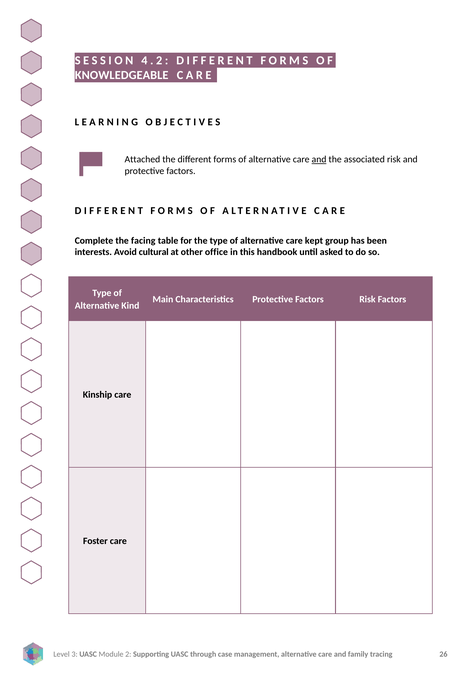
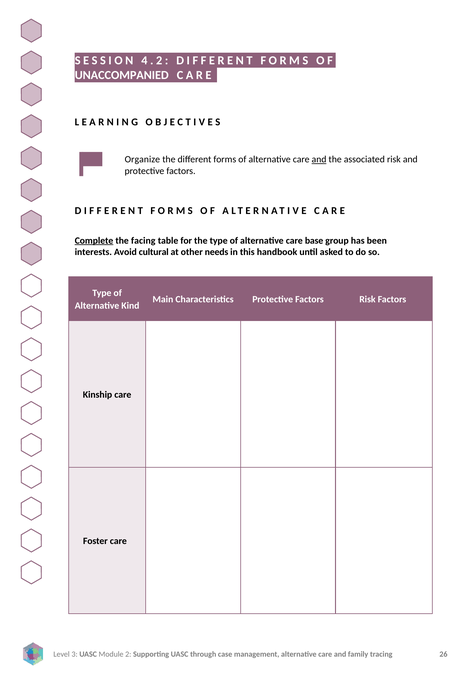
KNOWLEDGEABLE: KNOWLEDGEABLE -> UNACCOMPANIED
Attached: Attached -> Organize
Complete underline: none -> present
kept: kept -> base
office: office -> needs
